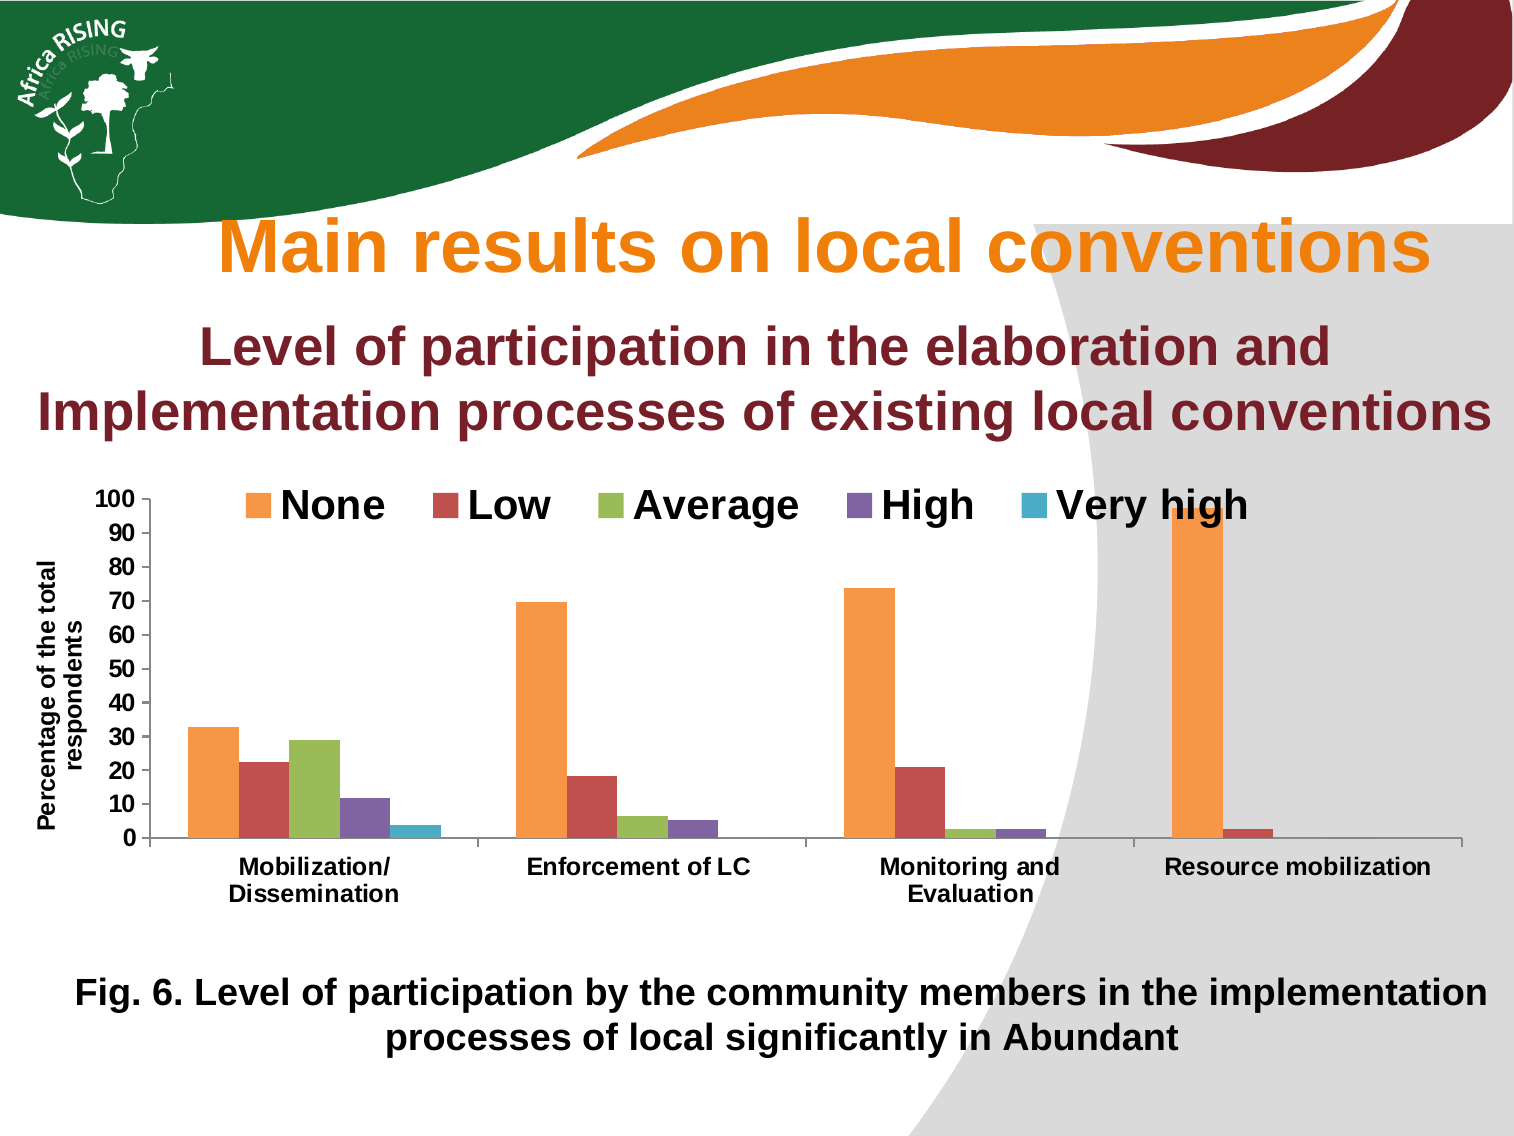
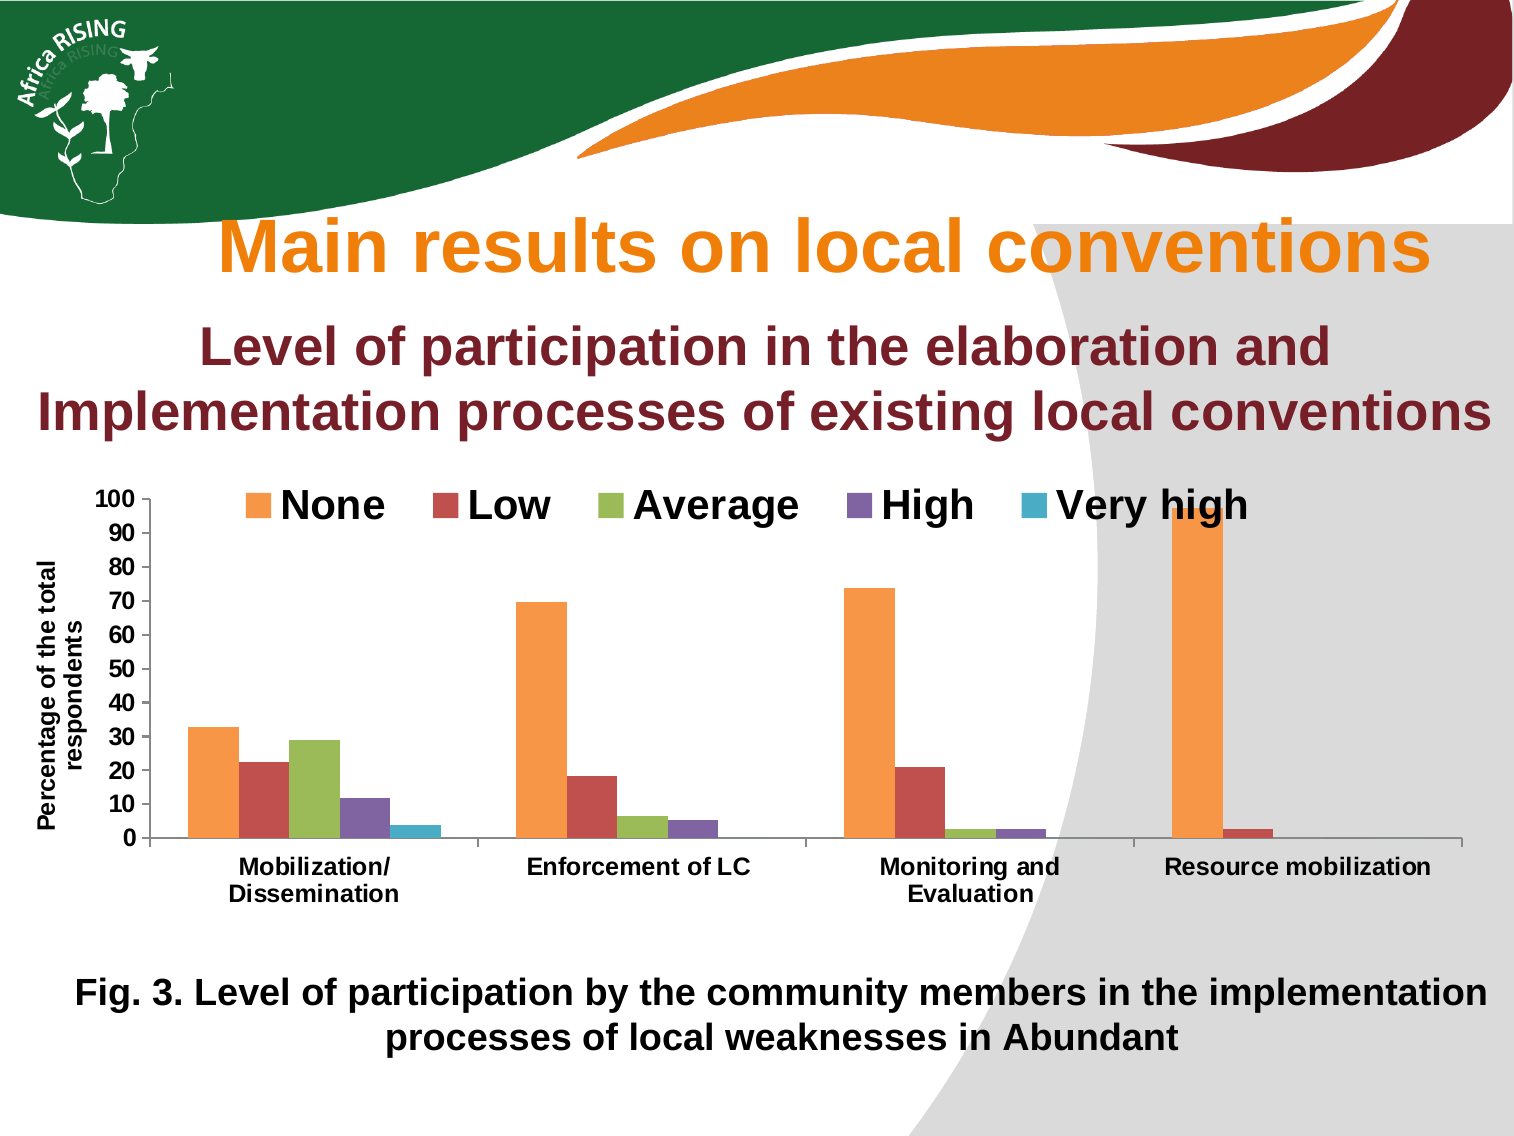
6: 6 -> 3
significantly: significantly -> weaknesses
